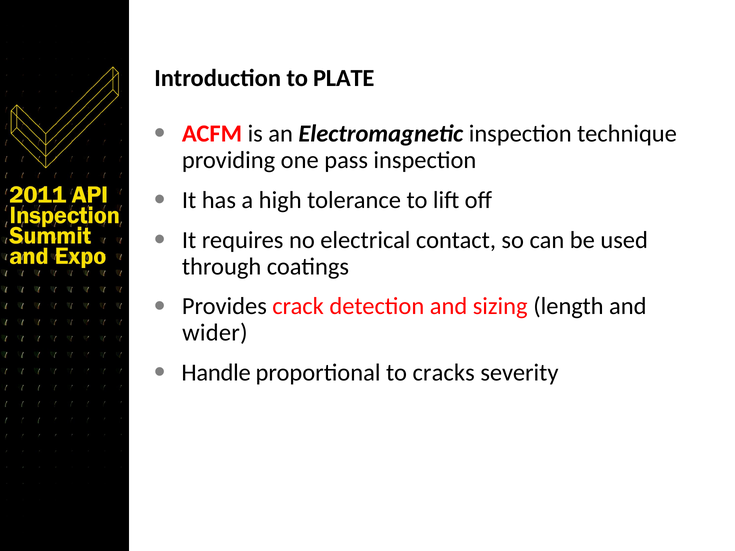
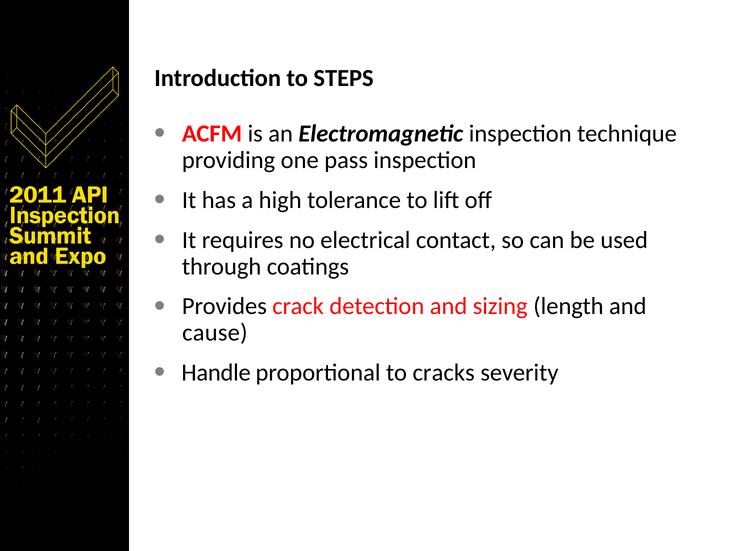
PLATE: PLATE -> STEPS
wider: wider -> cause
